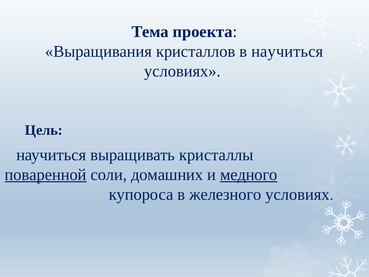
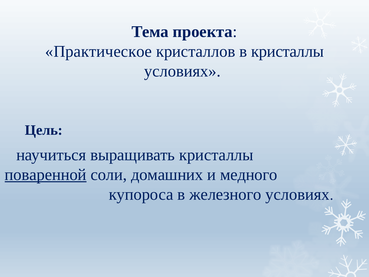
Выращивания: Выращивания -> Практическое
в научиться: научиться -> кристаллы
медного underline: present -> none
